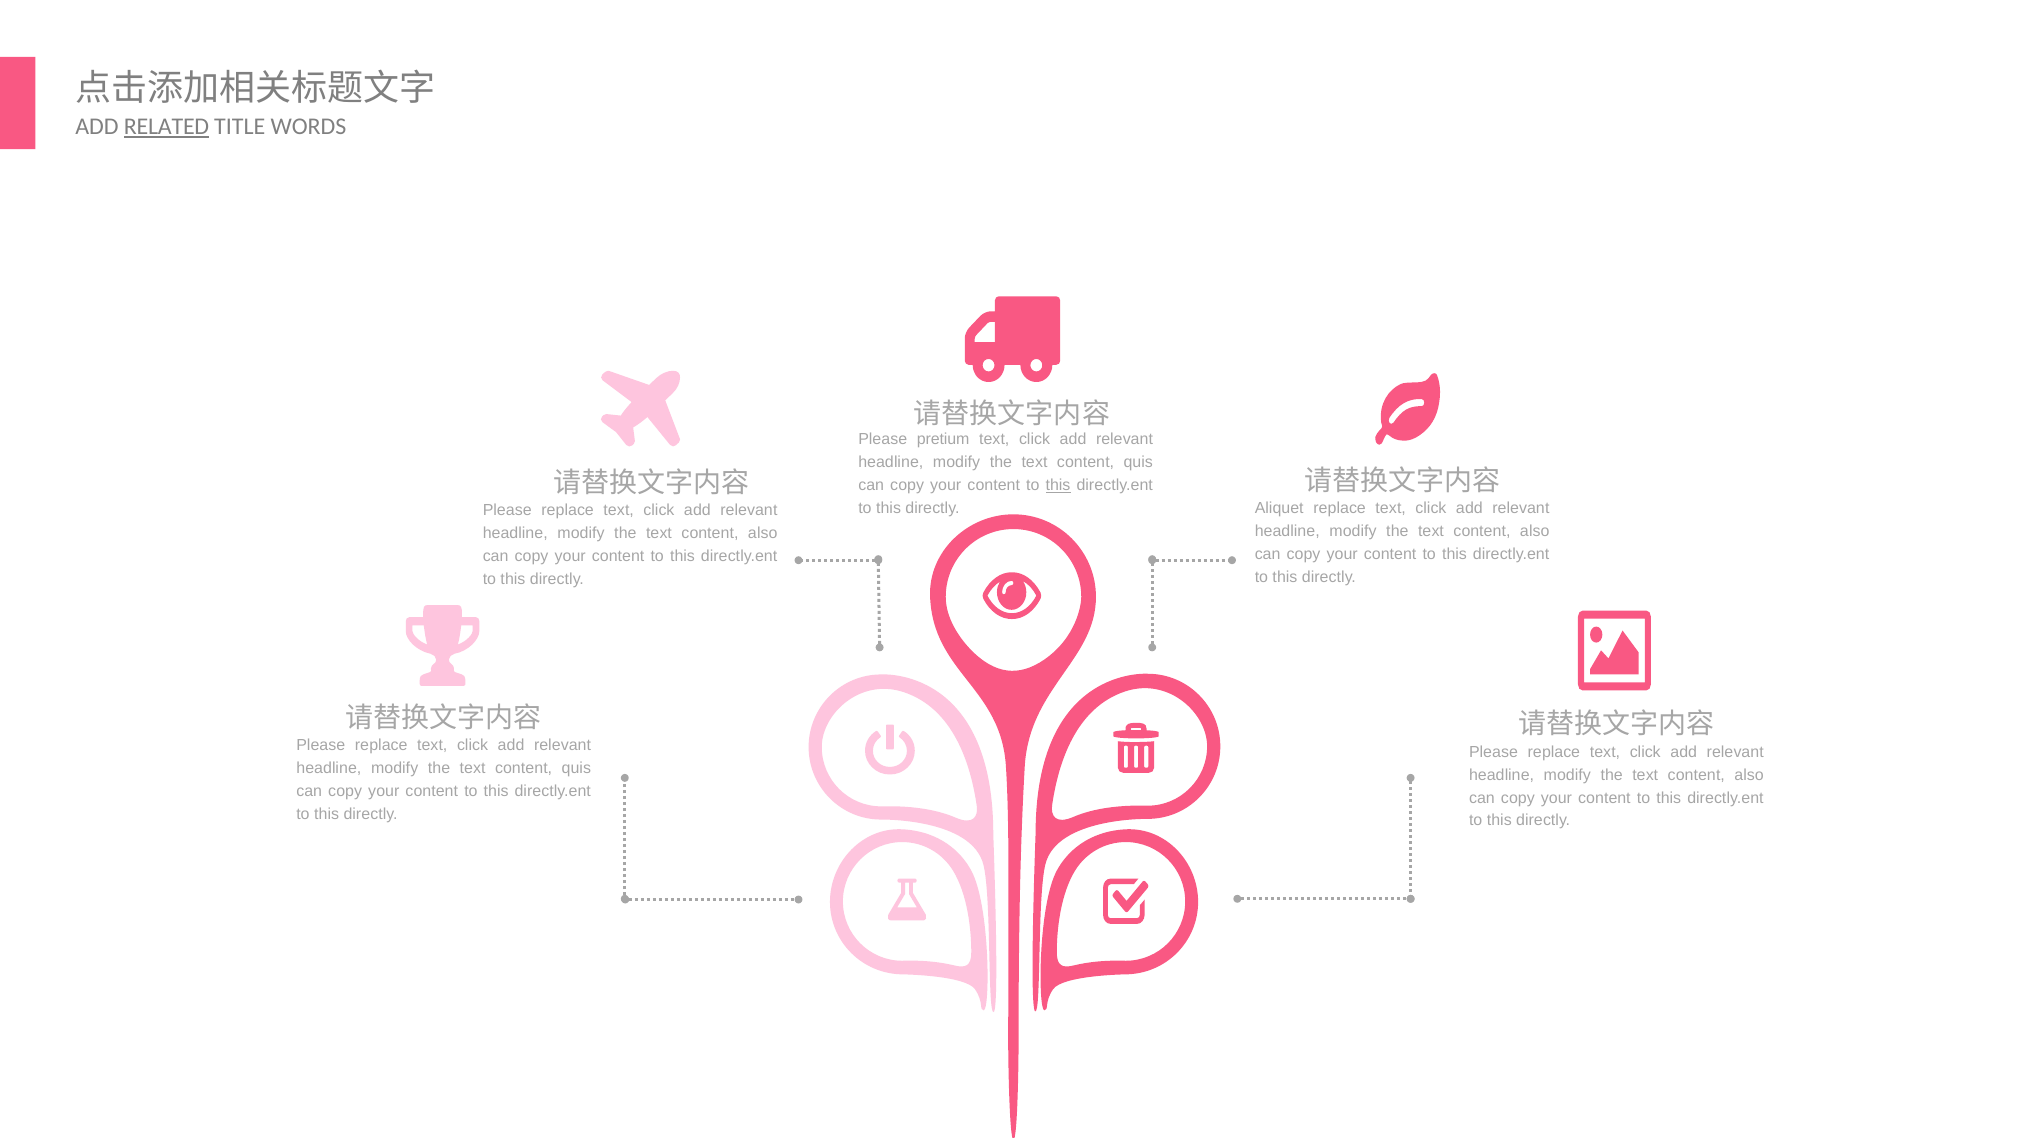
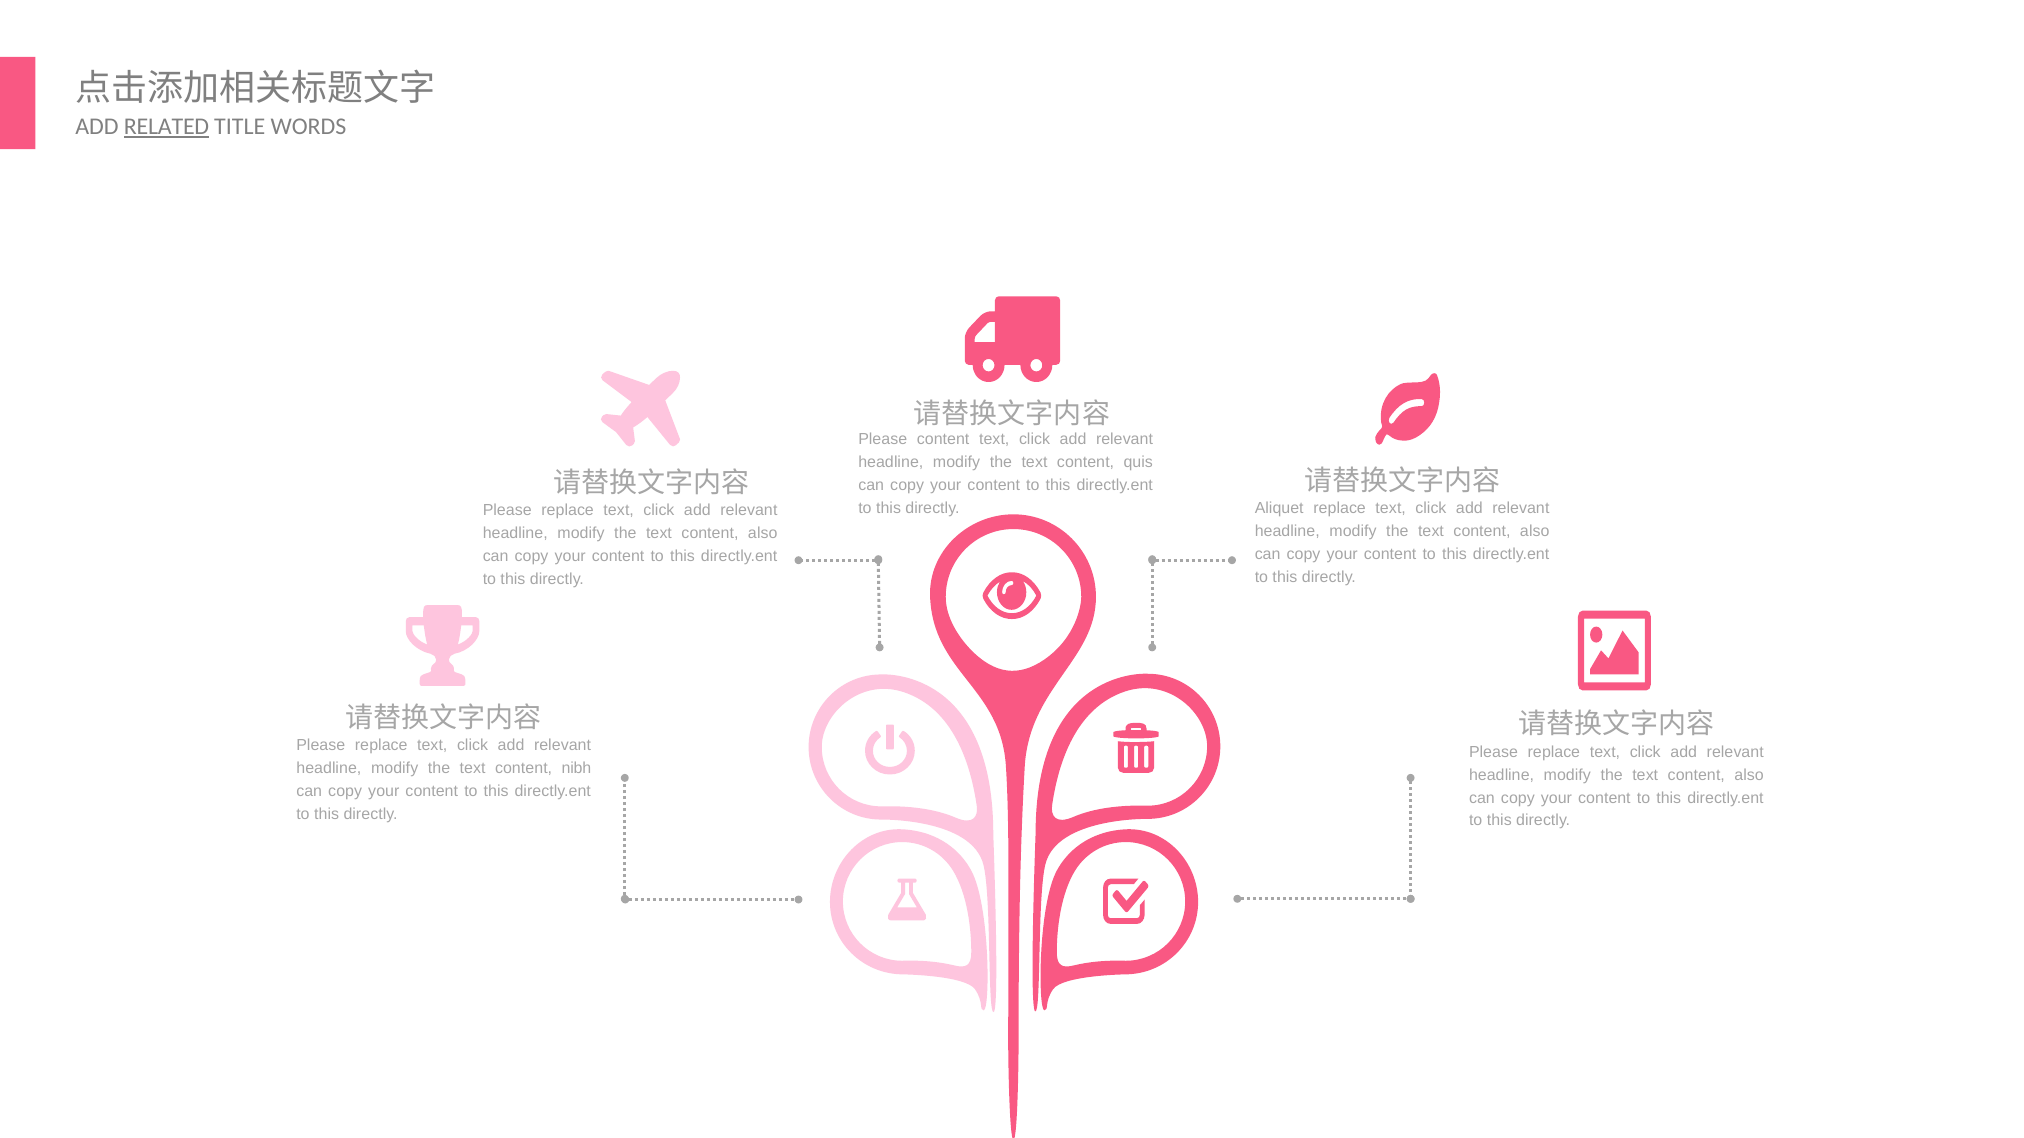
Please pretium: pretium -> content
this at (1058, 486) underline: present -> none
quis at (576, 769): quis -> nibh
